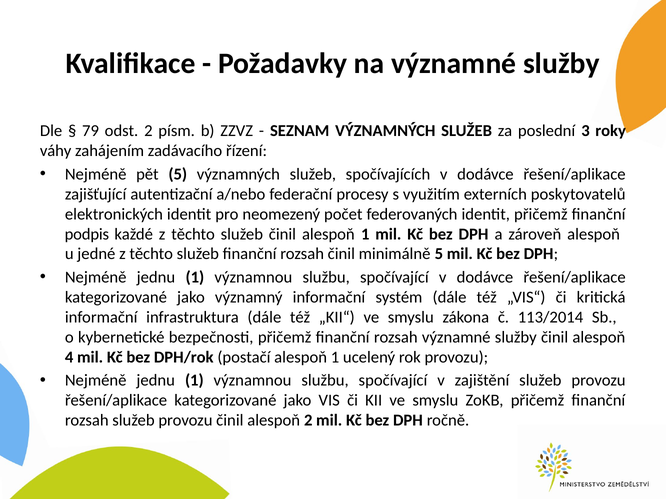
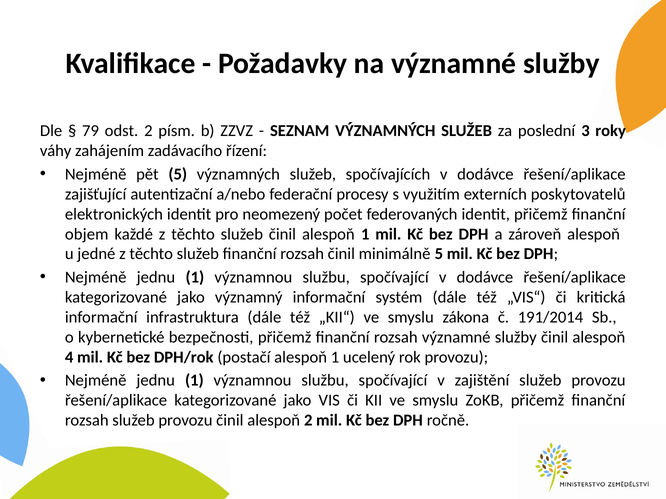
podpis: podpis -> objem
113/2014: 113/2014 -> 191/2014
